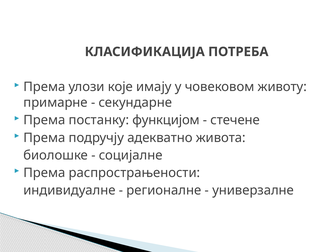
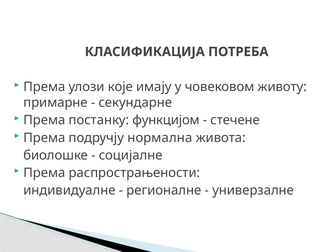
адекватно: адекватно -> нормална
